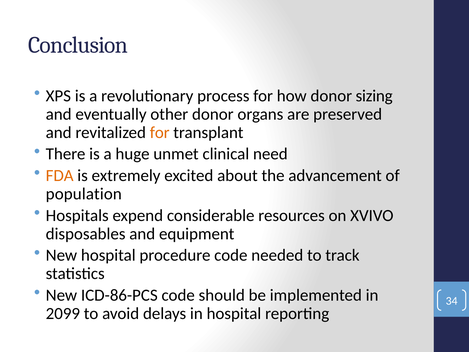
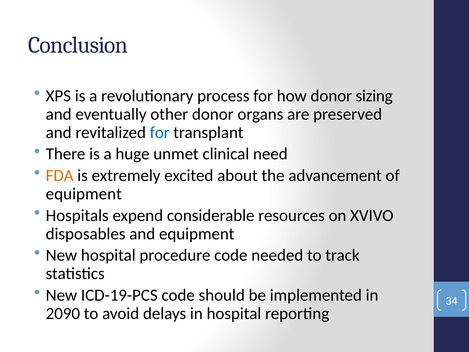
for at (160, 132) colour: orange -> blue
population at (84, 194): population -> equipment
ICD-86-PCS: ICD-86-PCS -> ICD-19-PCS
2099: 2099 -> 2090
